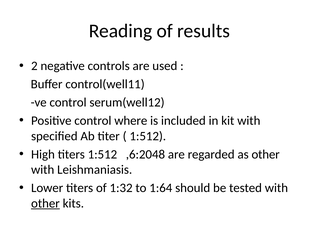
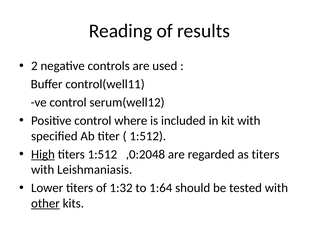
High underline: none -> present
,6:2048: ,6:2048 -> ,0:2048
as other: other -> titers
